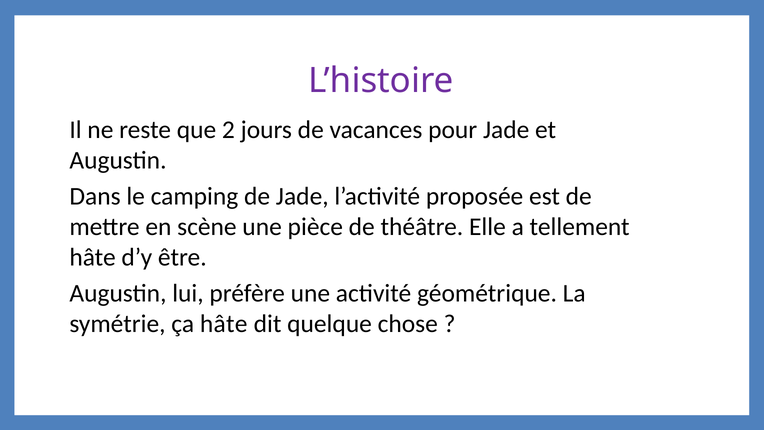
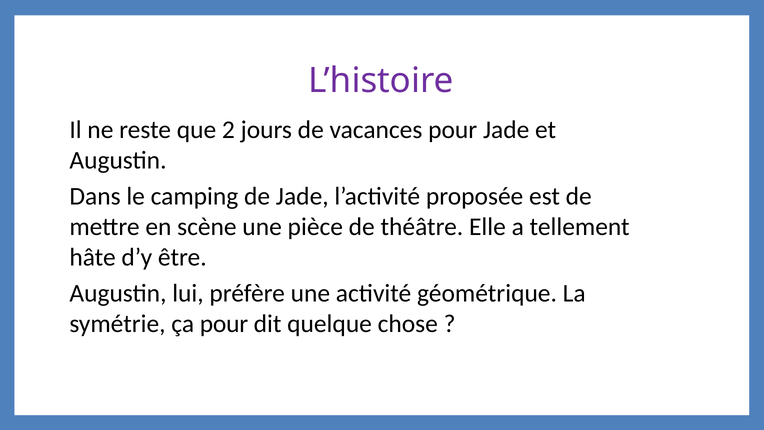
ça hâte: hâte -> pour
